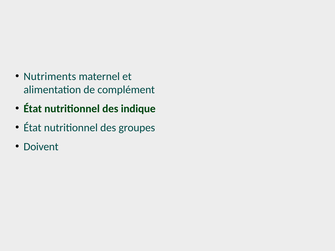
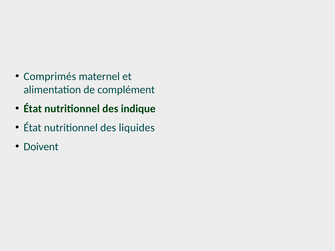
Nutriments: Nutriments -> Comprimés
groupes: groupes -> liquides
